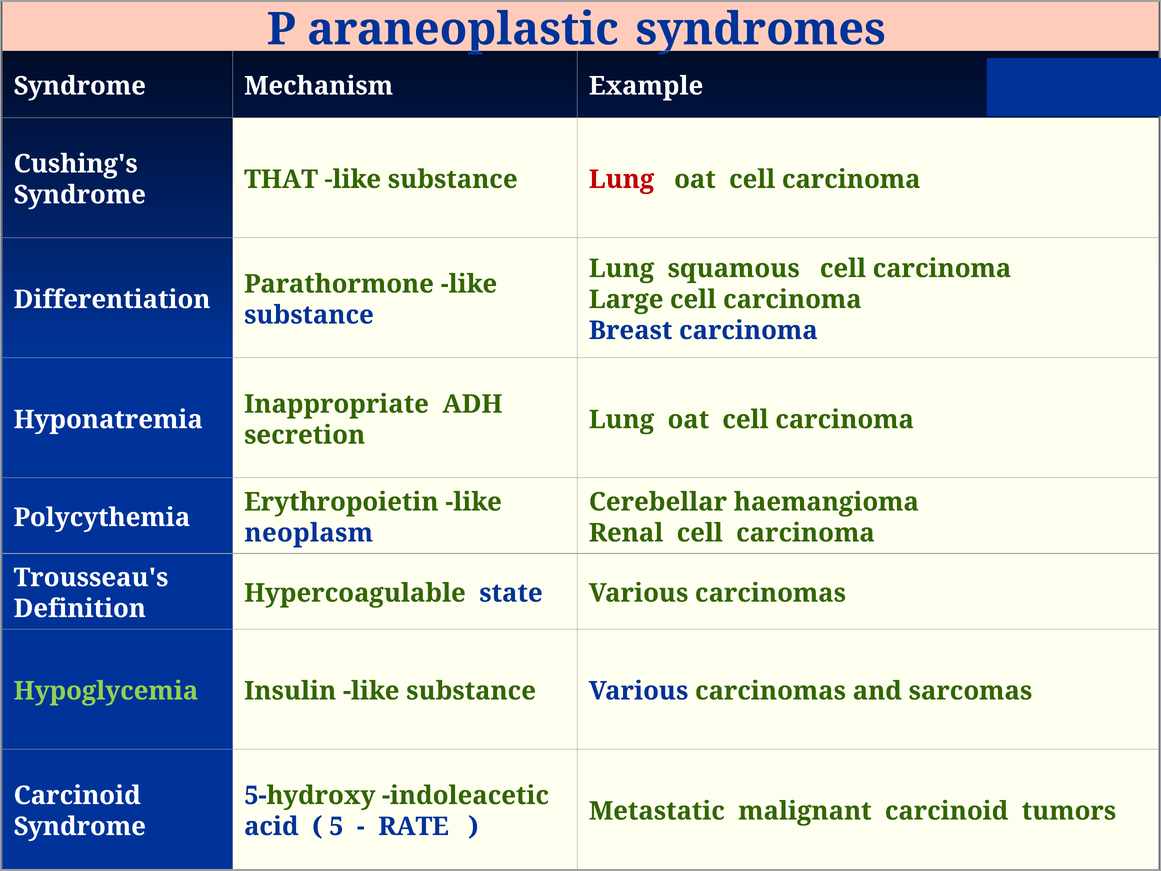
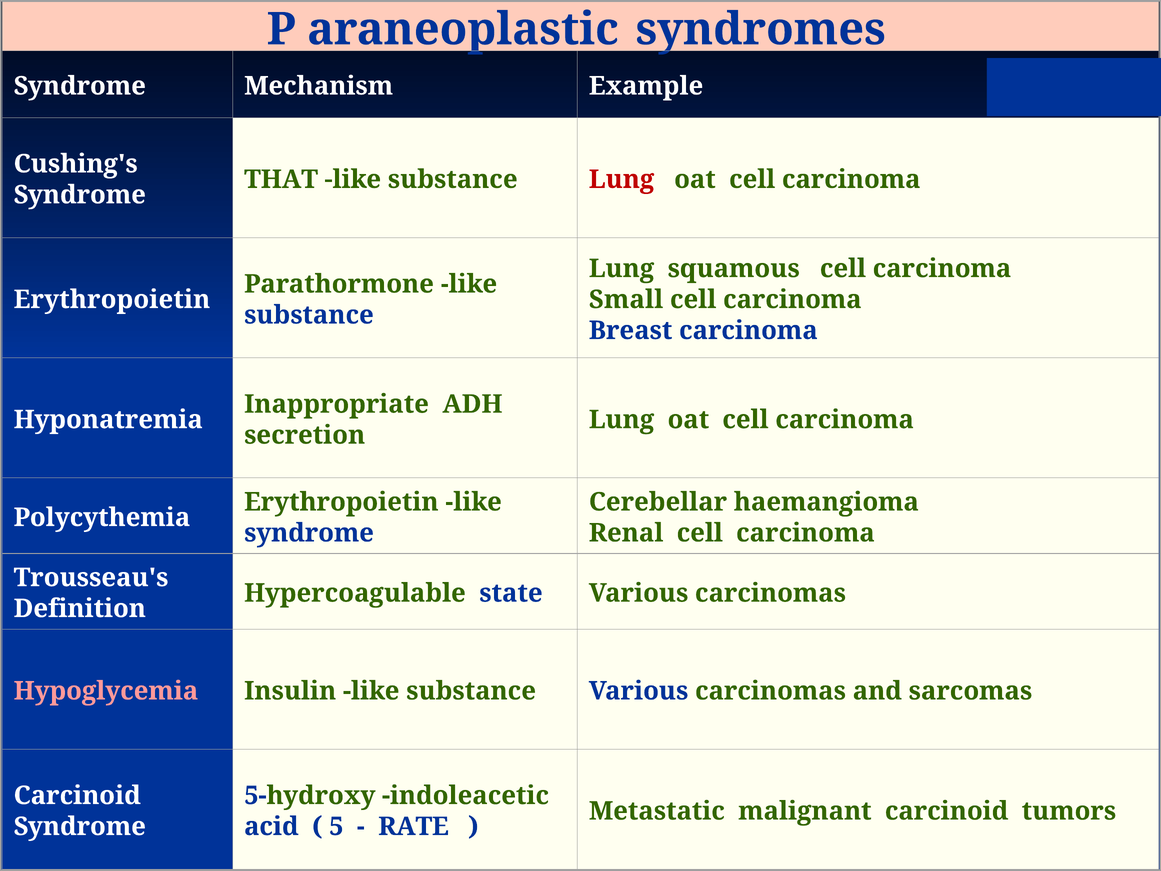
Differentiation at (112, 299): Differentiation -> Erythropoietin
Large: Large -> Small
neoplasm at (309, 533): neoplasm -> syndrome
Hypoglycemia colour: light green -> pink
